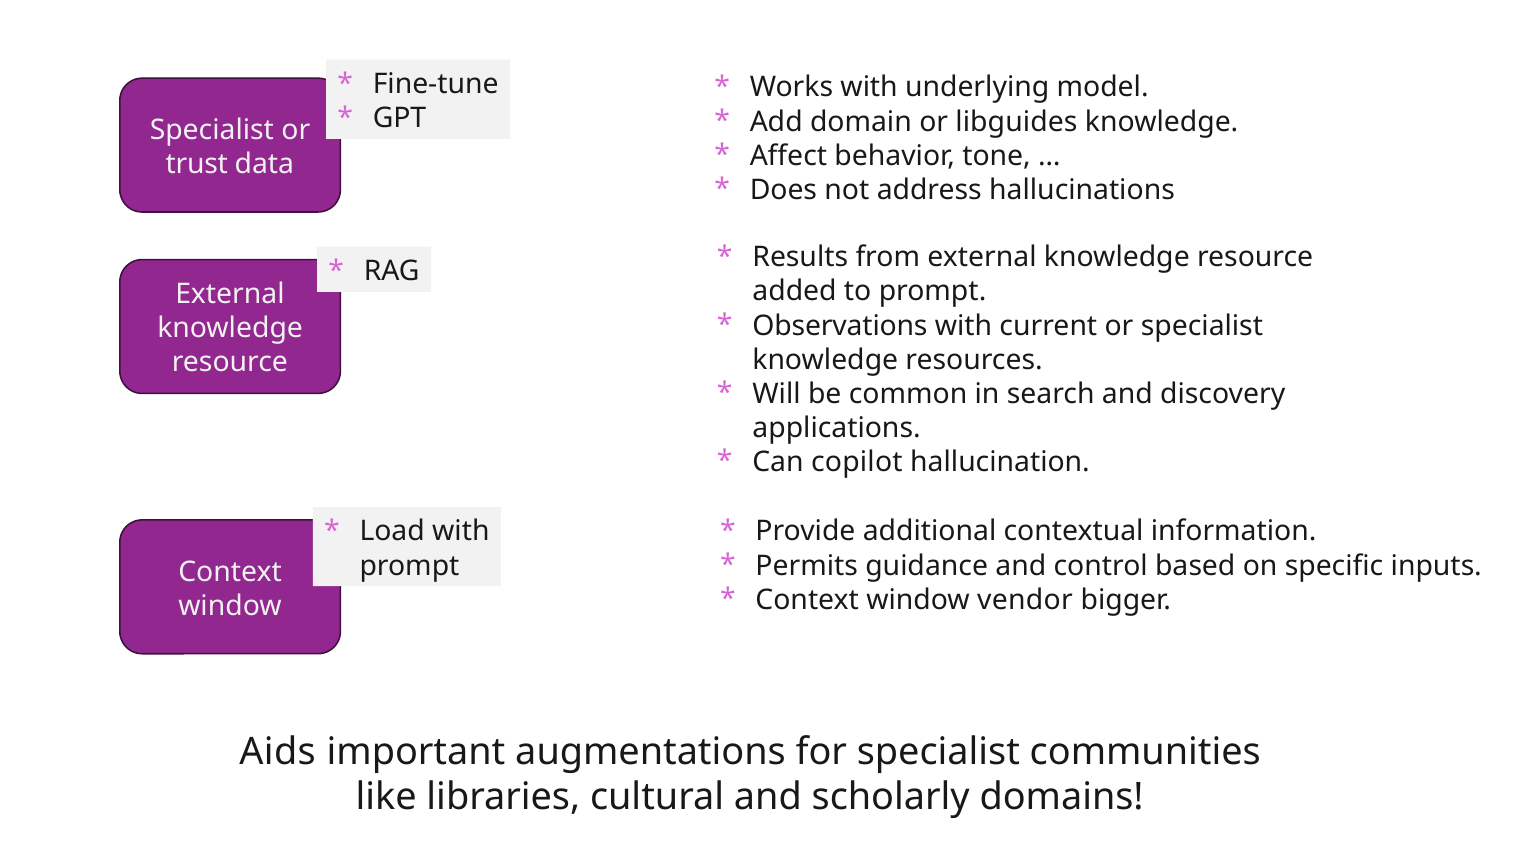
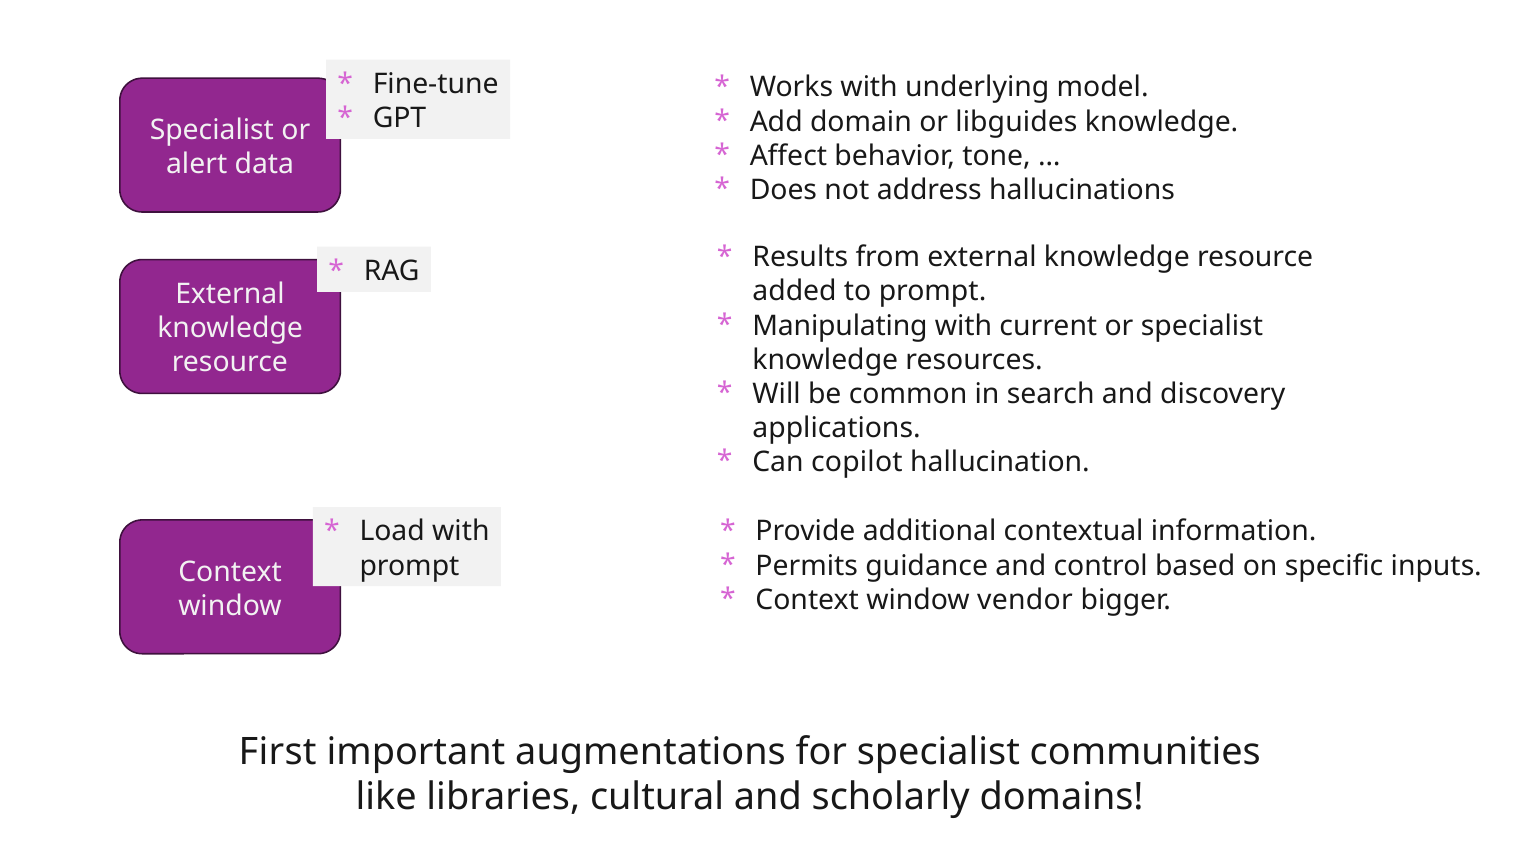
trust: trust -> alert
Observations: Observations -> Manipulating
Aids: Aids -> First
